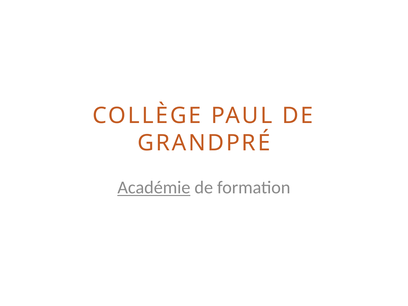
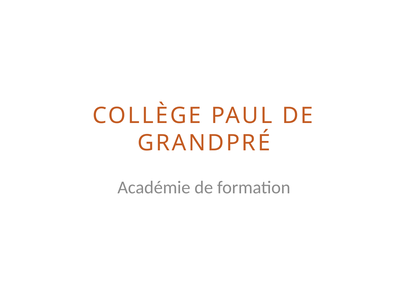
Académie underline: present -> none
